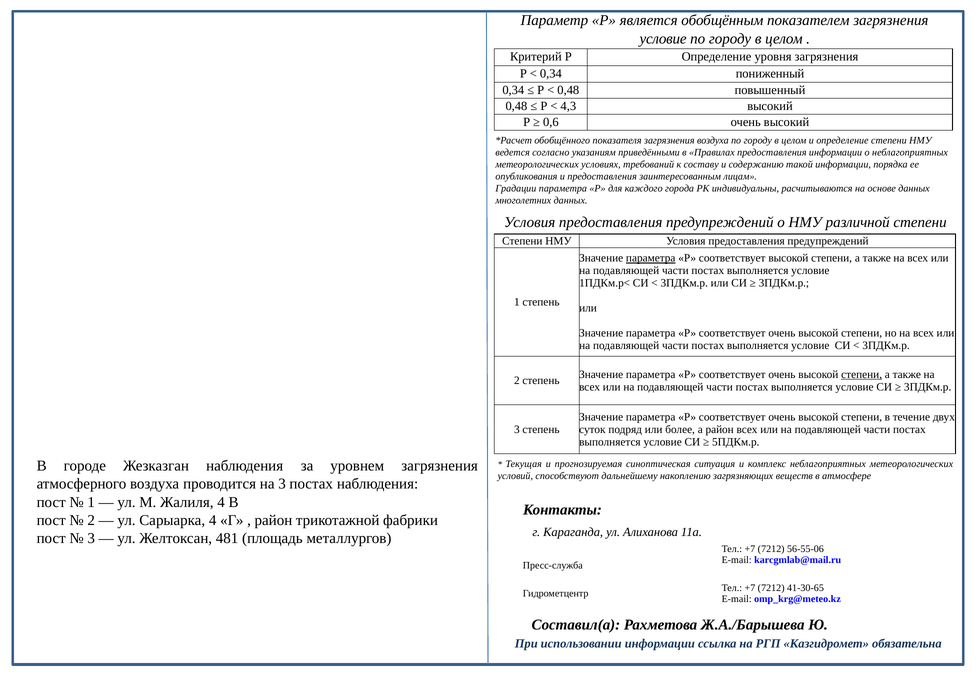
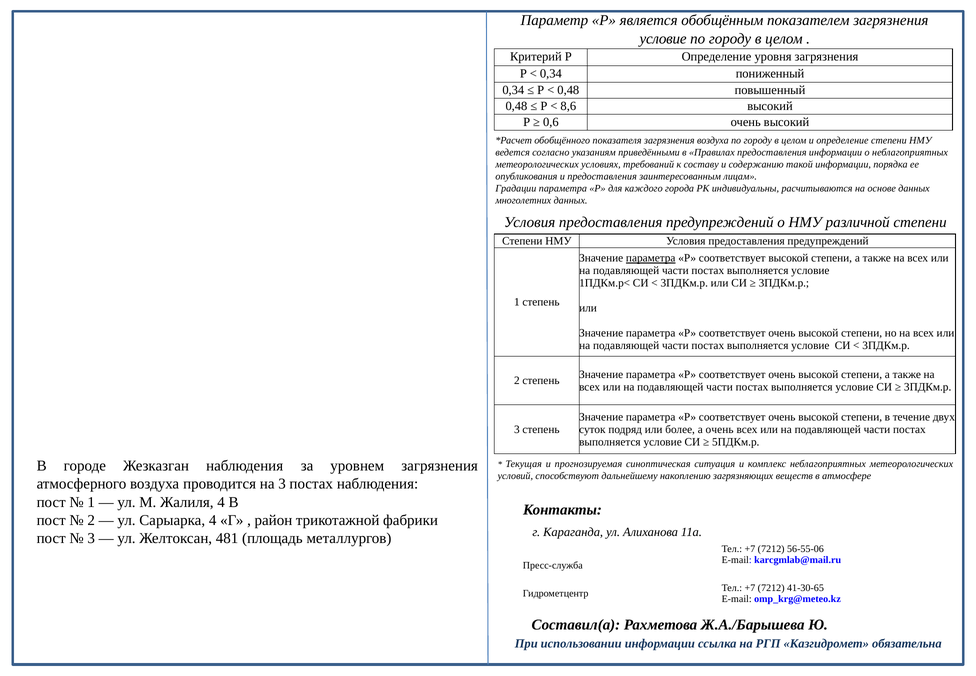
4,3: 4,3 -> 8,6
степени at (862, 374) underline: present -> none
а район: район -> очень
